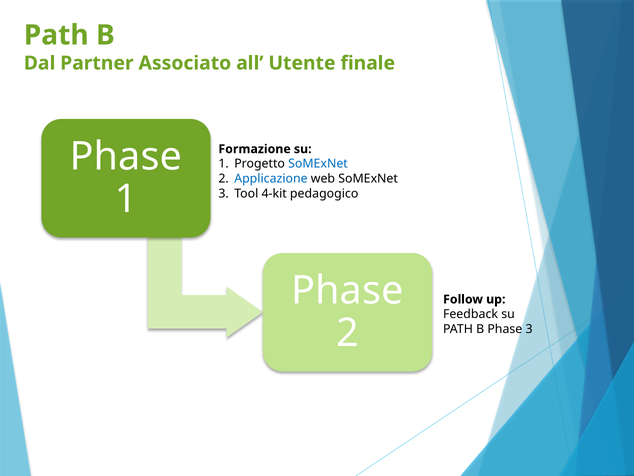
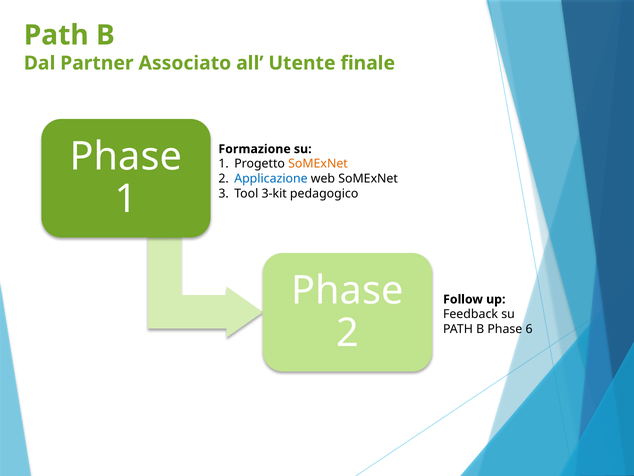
SoMExNet at (318, 164) colour: blue -> orange
4-kit: 4-kit -> 3-kit
Phase 3: 3 -> 6
